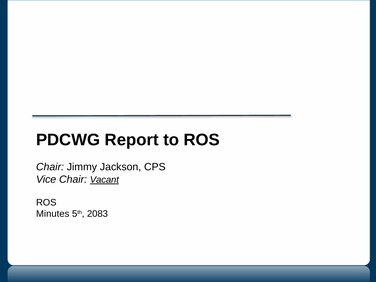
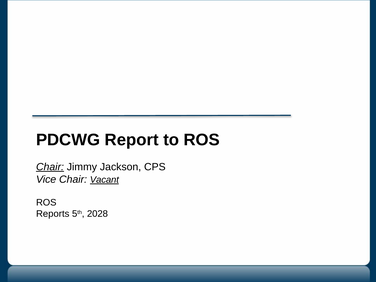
Chair at (50, 167) underline: none -> present
Minutes: Minutes -> Reports
2083: 2083 -> 2028
